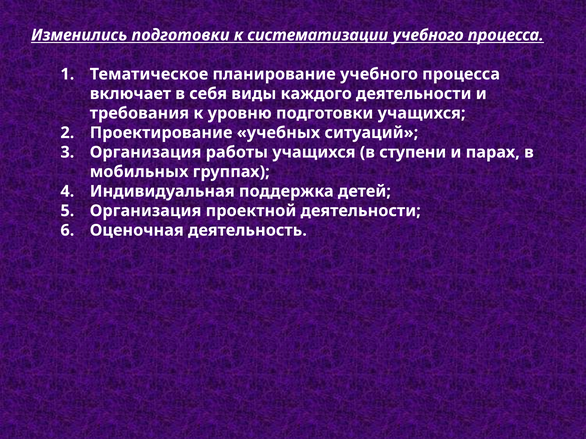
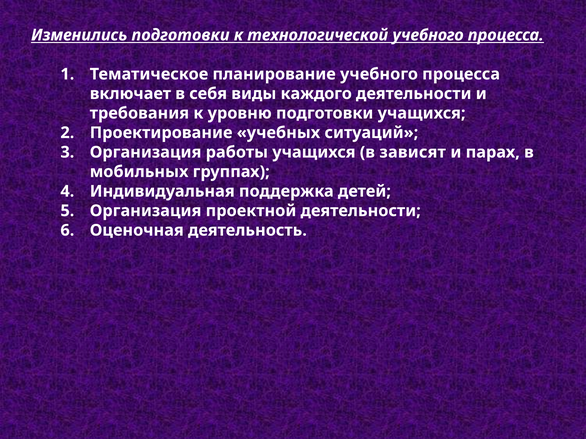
систематизации: систематизации -> технологической
ступени: ступени -> зависят
